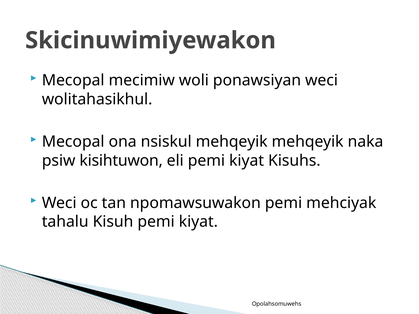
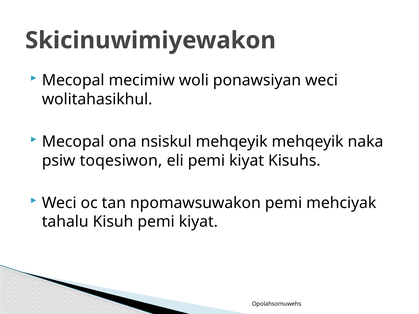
kisihtuwon: kisihtuwon -> toqesiwon
